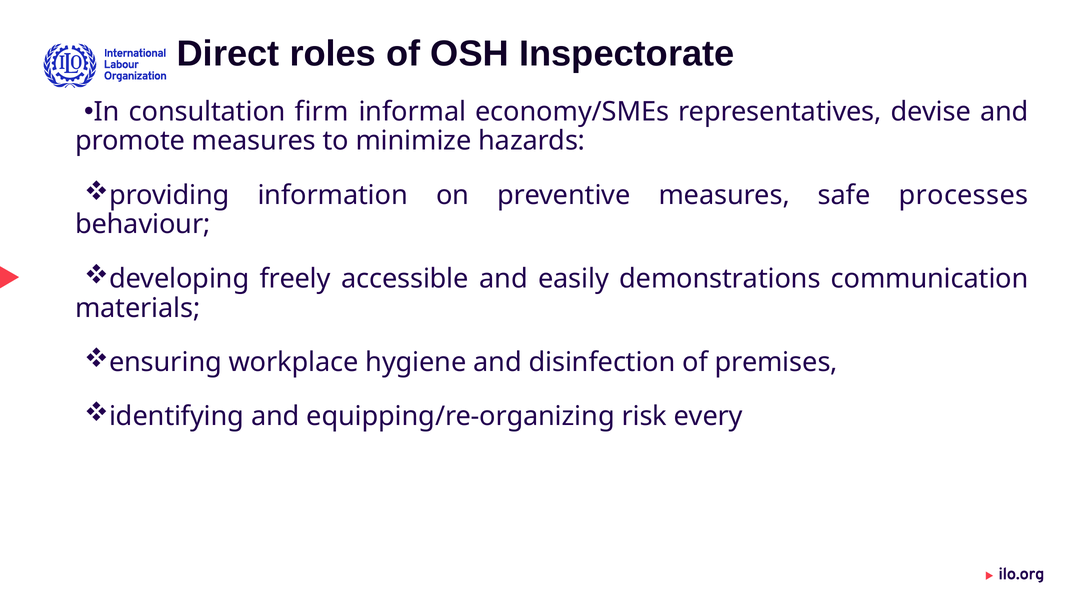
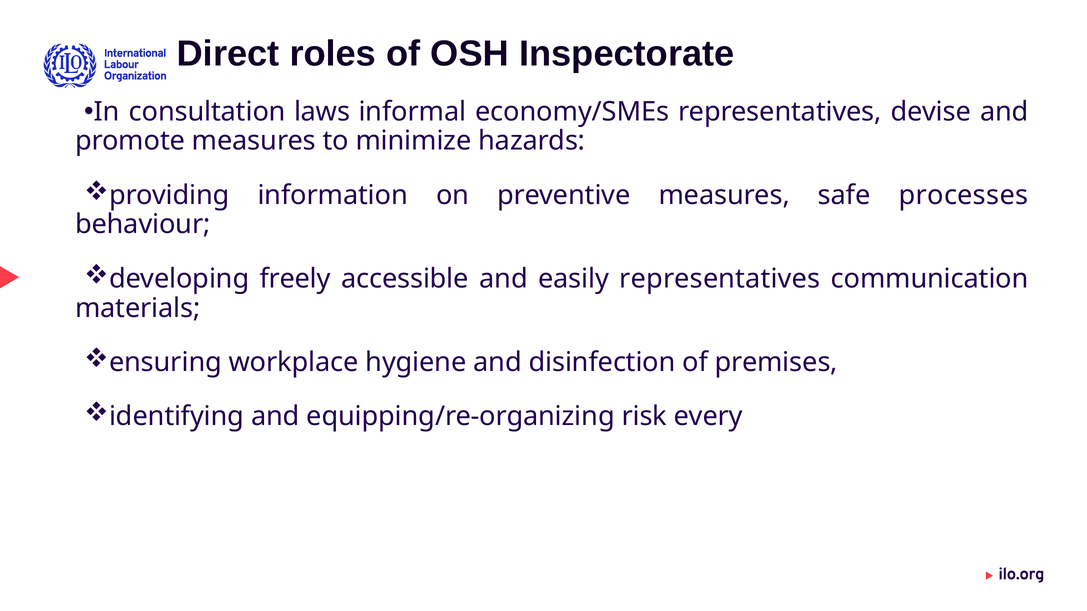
firm: firm -> laws
easily demonstrations: demonstrations -> representatives
